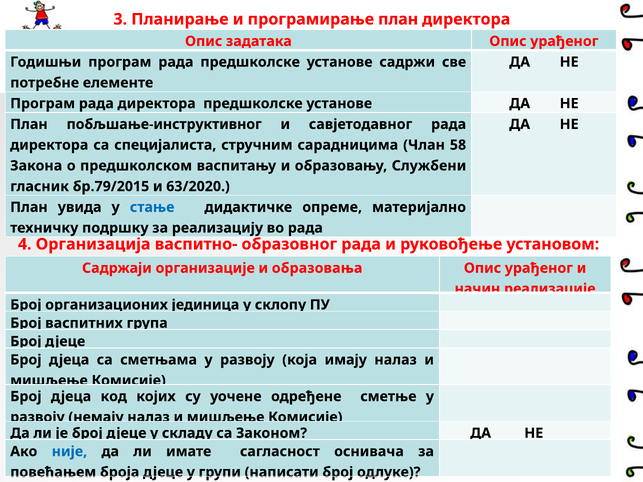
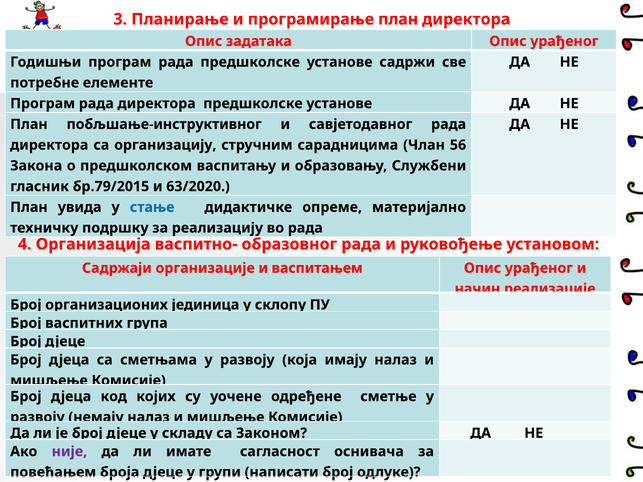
специјалиста: специјалиста -> организацију
58: 58 -> 56
образовања: образовања -> васпитањем
није colour: blue -> purple
